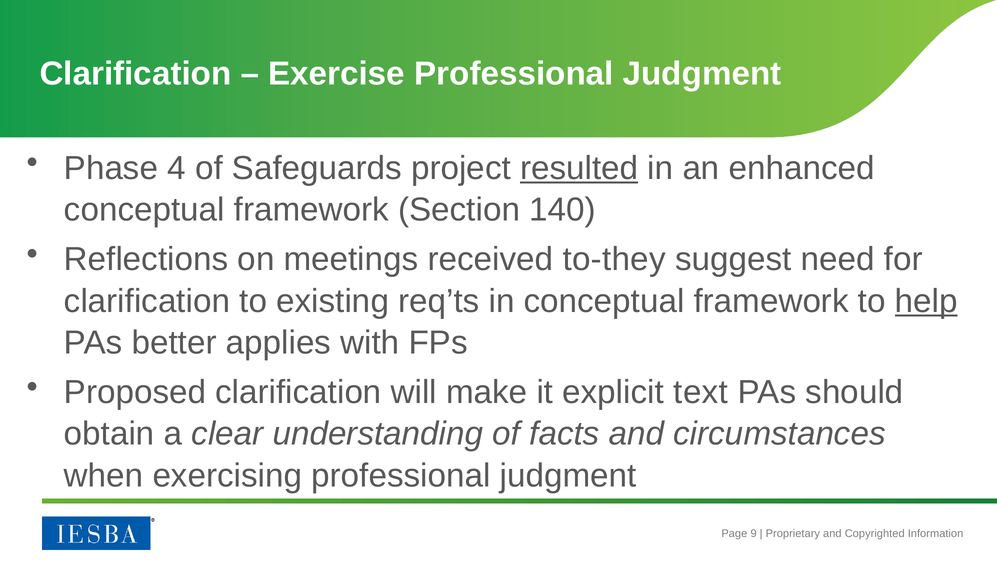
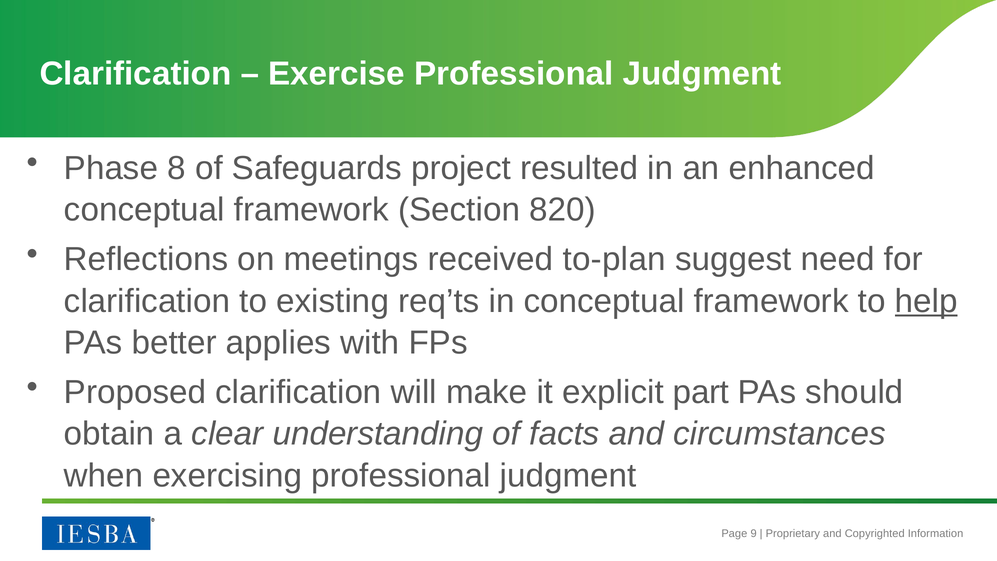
4: 4 -> 8
resulted underline: present -> none
140: 140 -> 820
to-they: to-they -> to-plan
text: text -> part
